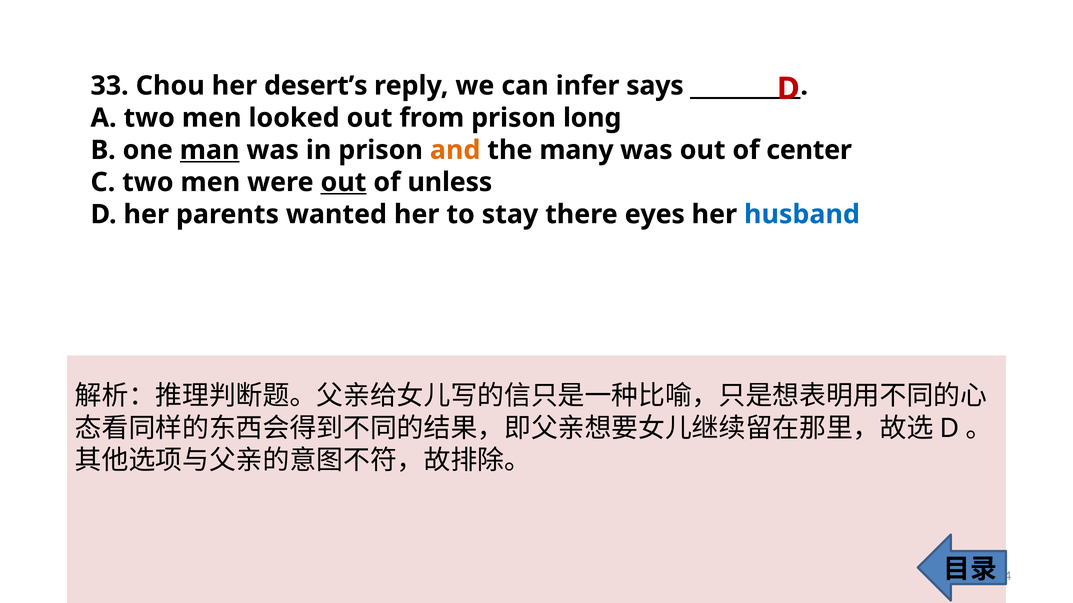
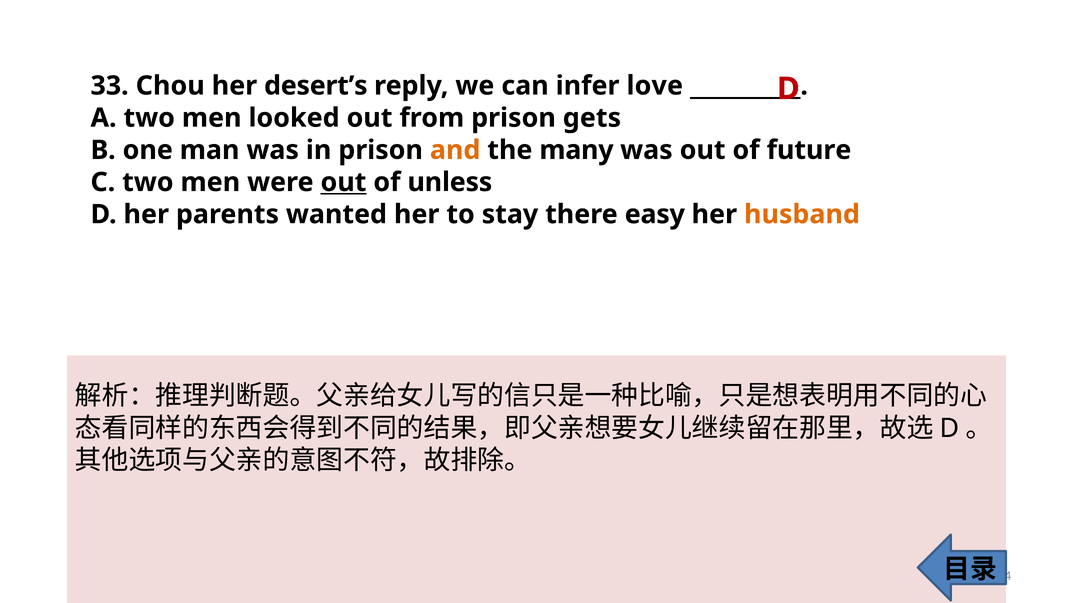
says: says -> love
long: long -> gets
man underline: present -> none
center: center -> future
eyes: eyes -> easy
husband colour: blue -> orange
